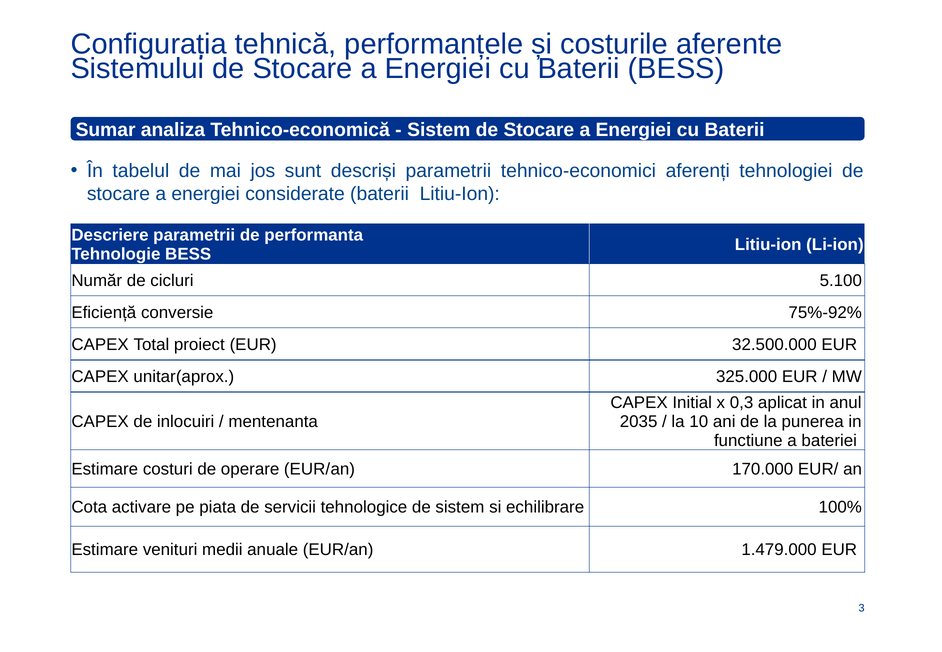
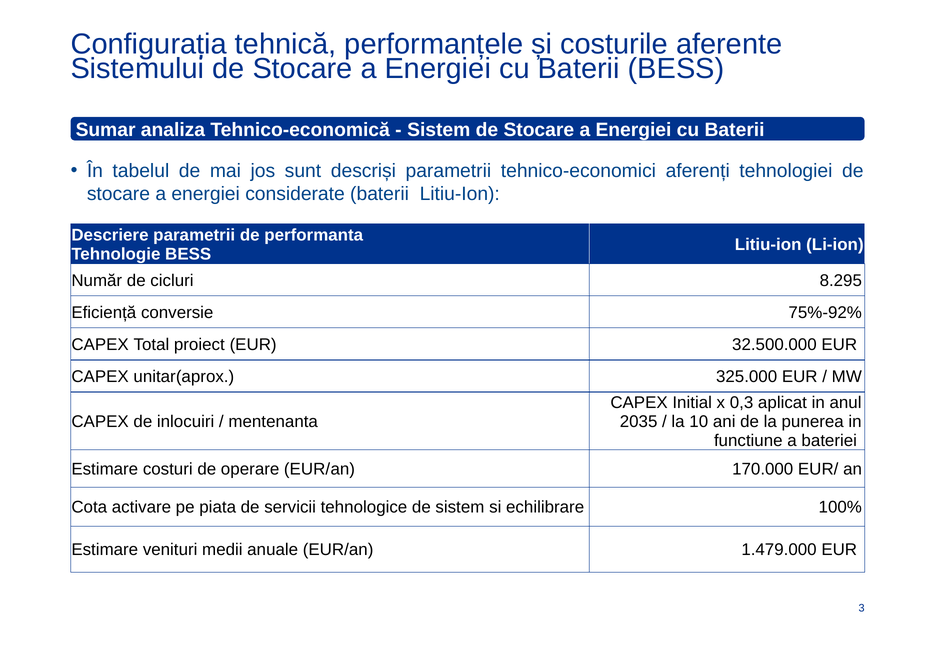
5.100: 5.100 -> 8.295
